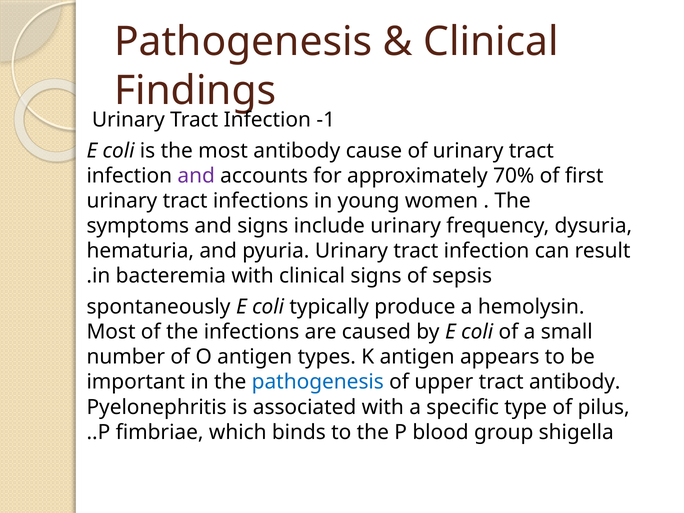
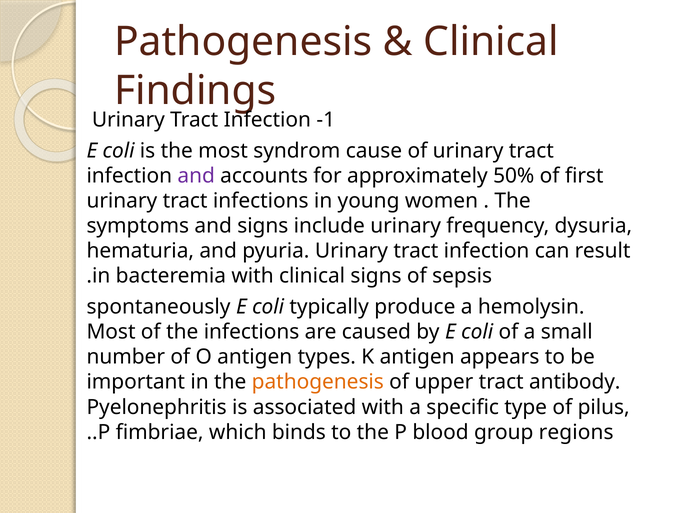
most antibody: antibody -> syndrom
70%: 70% -> 50%
pathogenesis at (318, 382) colour: blue -> orange
shigella: shigella -> regions
